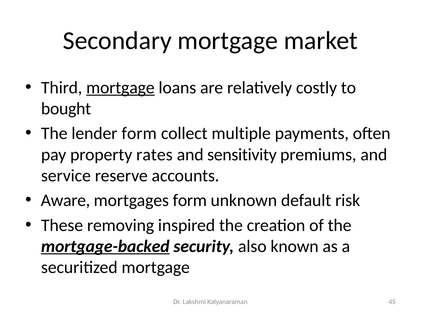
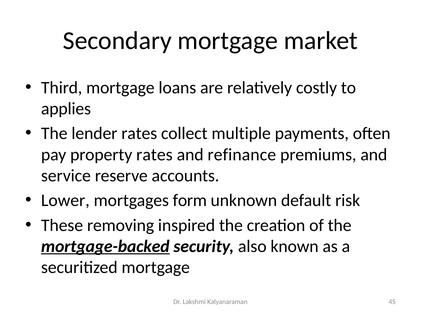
mortgage at (120, 88) underline: present -> none
bought: bought -> applies
lender form: form -> rates
sensitivity: sensitivity -> refinance
Aware: Aware -> Lower
